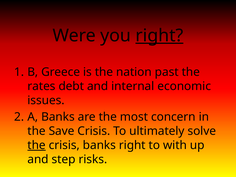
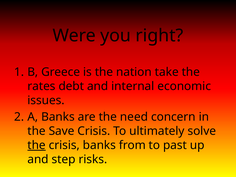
right at (159, 36) underline: present -> none
past: past -> take
most: most -> need
banks right: right -> from
with: with -> past
